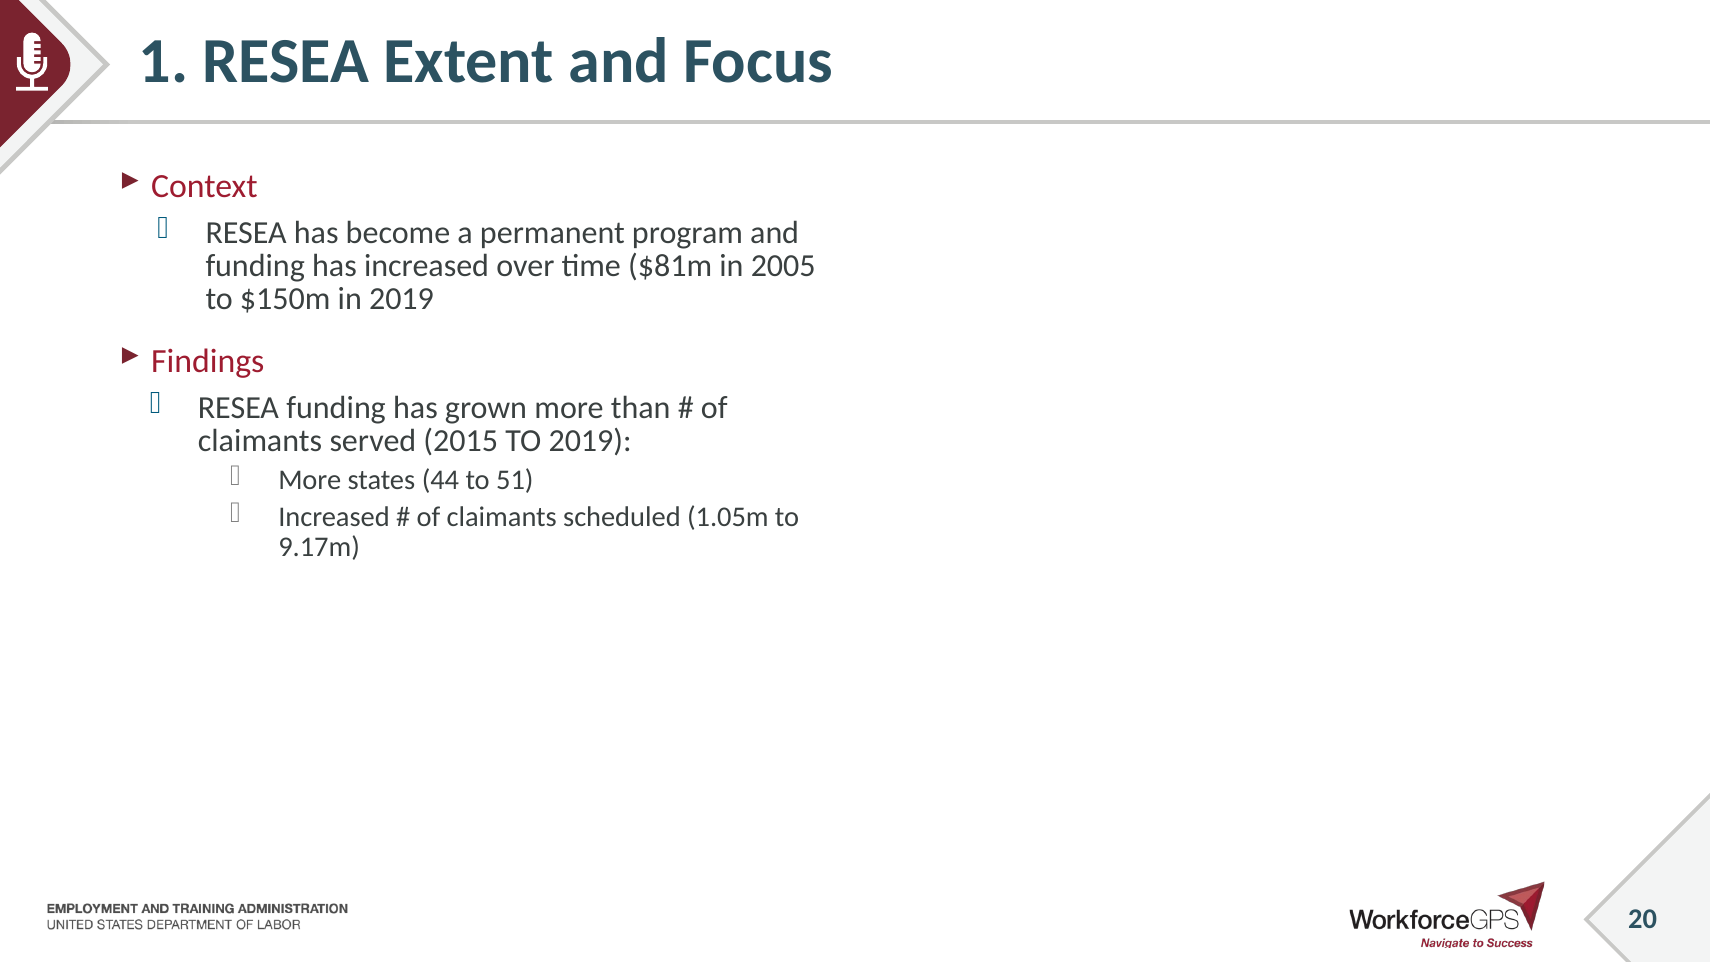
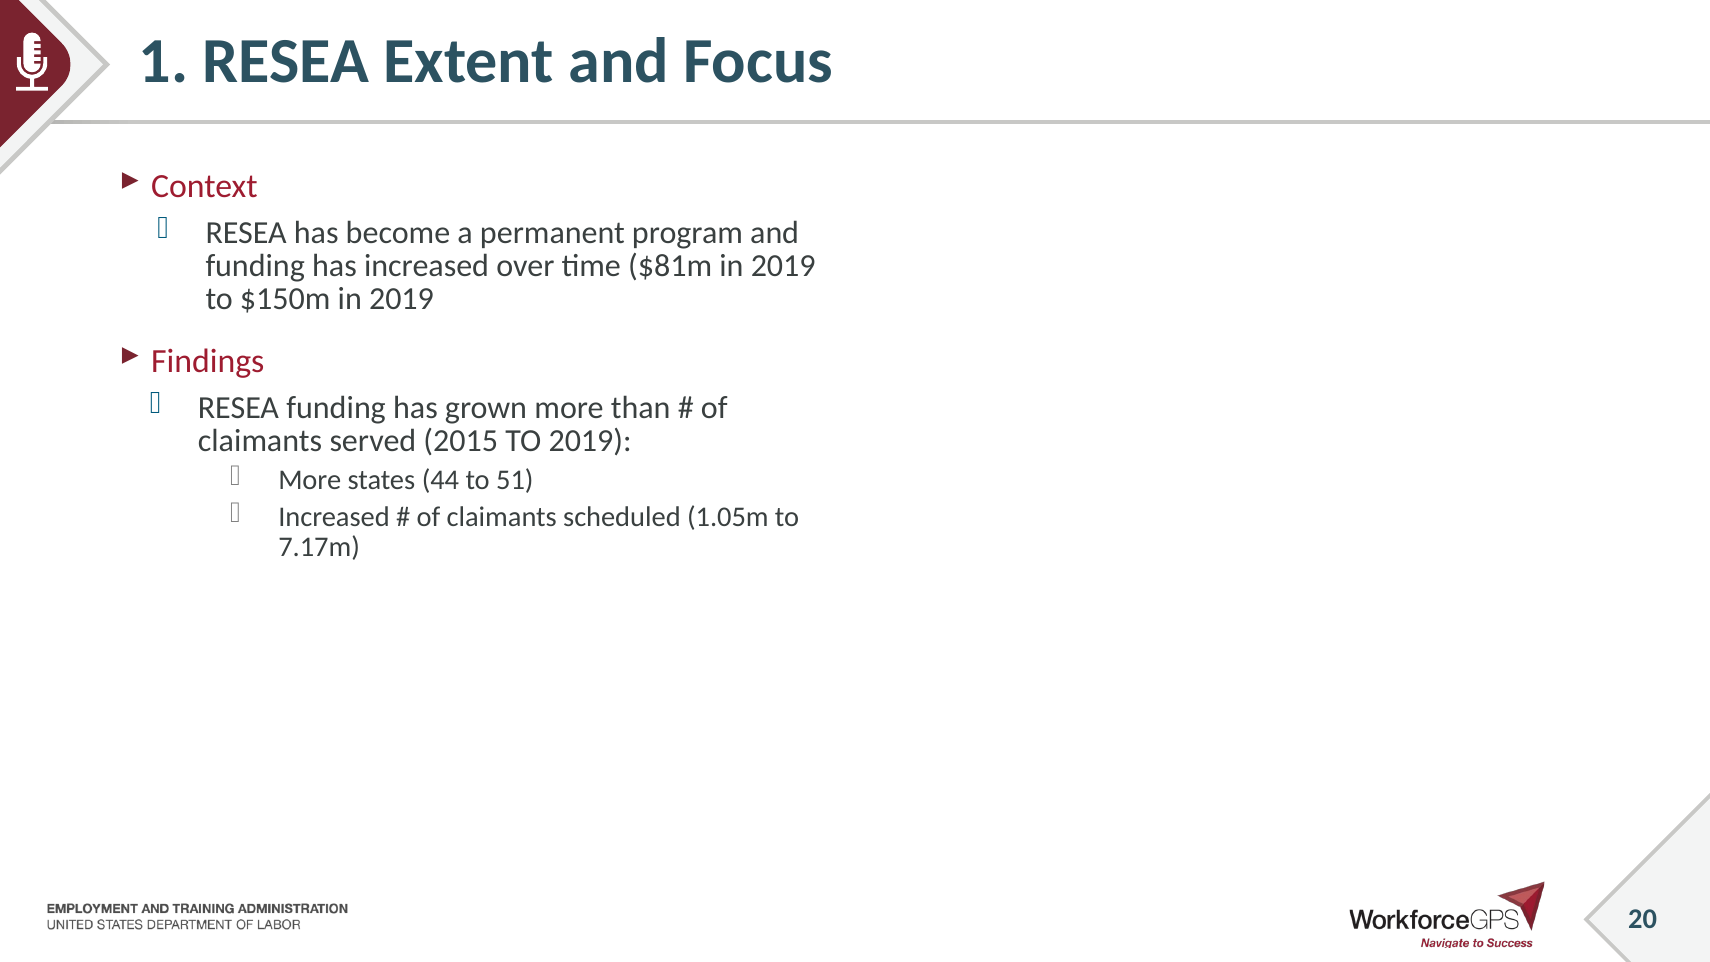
$81m in 2005: 2005 -> 2019
9.17m: 9.17m -> 7.17m
